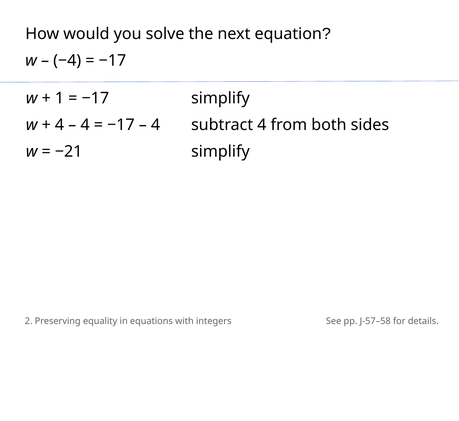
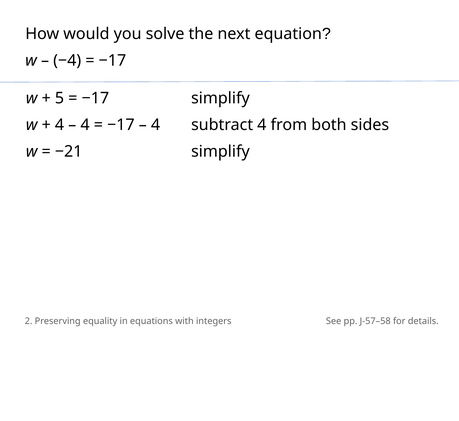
1: 1 -> 5
